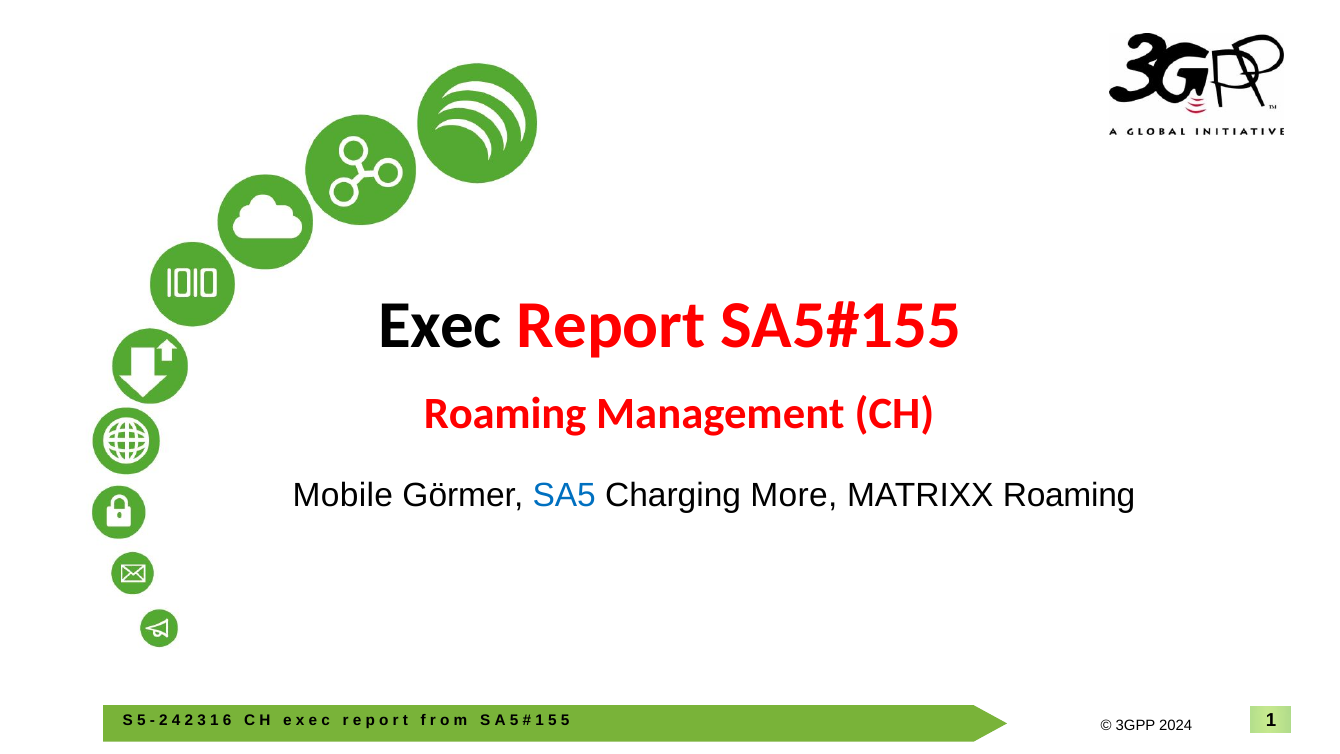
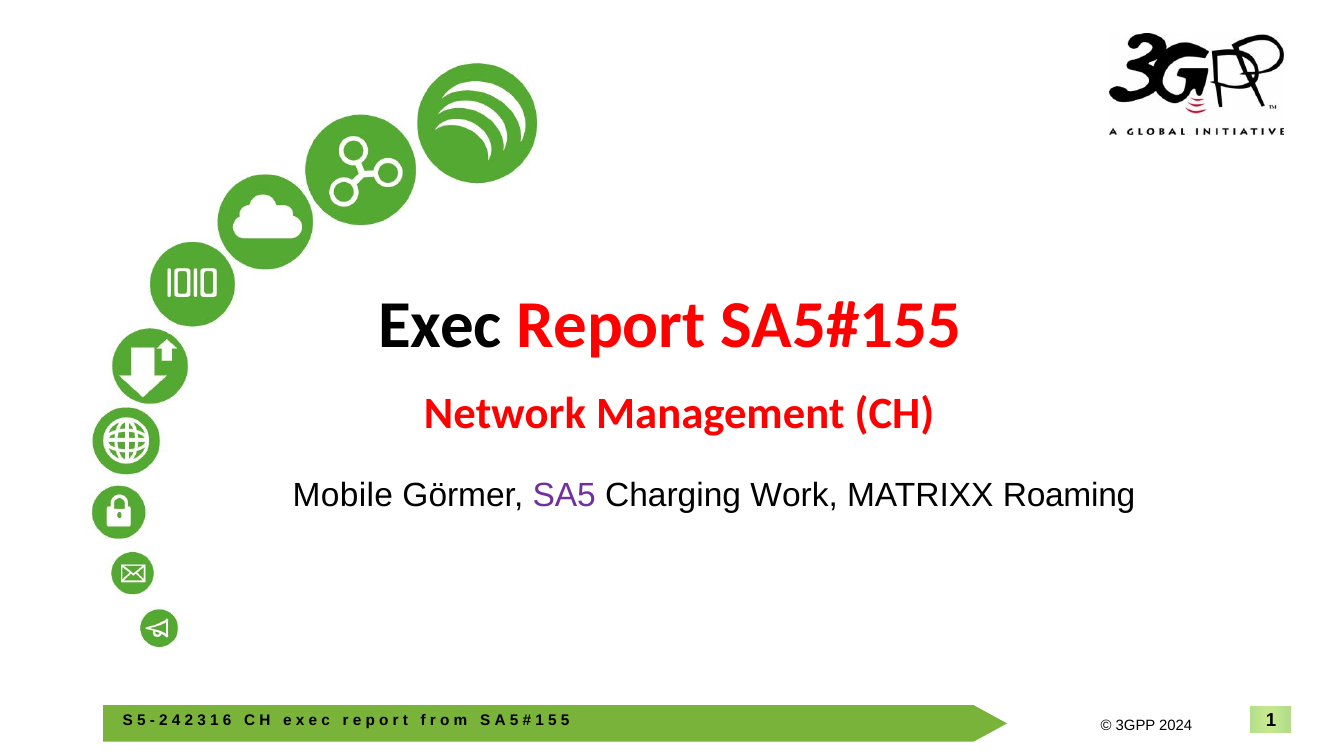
Roaming at (505, 413): Roaming -> Network
SA5 colour: blue -> purple
More: More -> Work
